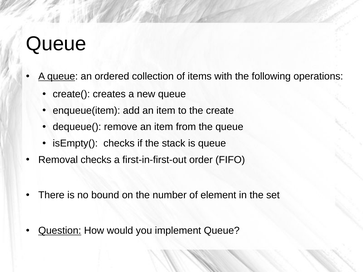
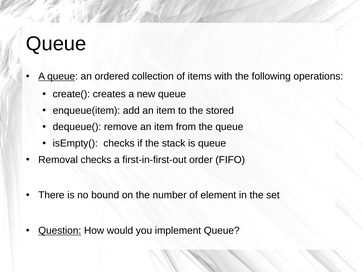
create: create -> stored
